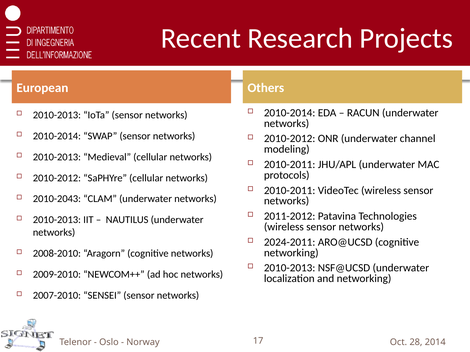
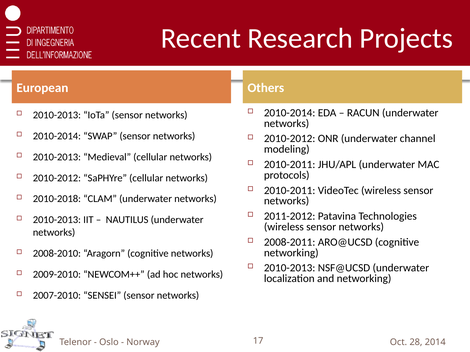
2010-2043: 2010-2043 -> 2010-2018
2024-2011: 2024-2011 -> 2008-2011
